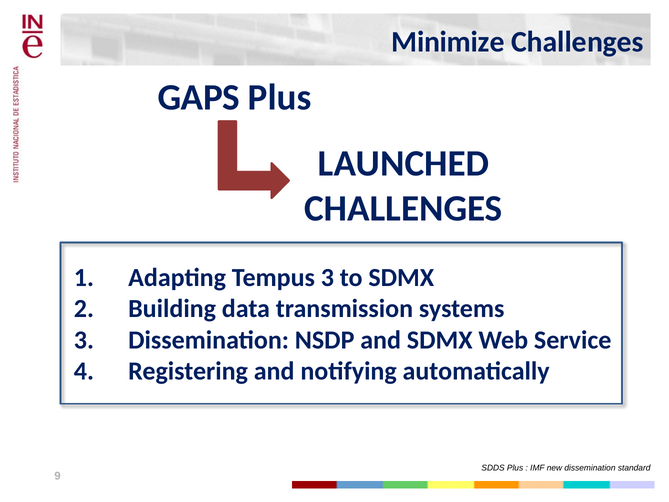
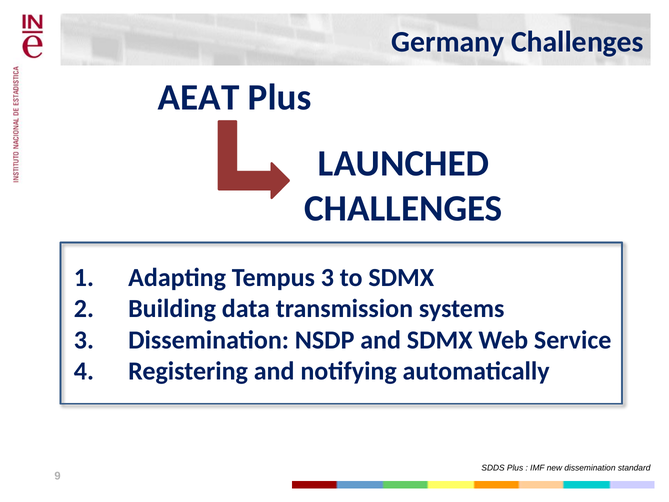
Minimize: Minimize -> Germany
GAPS: GAPS -> AEAT
